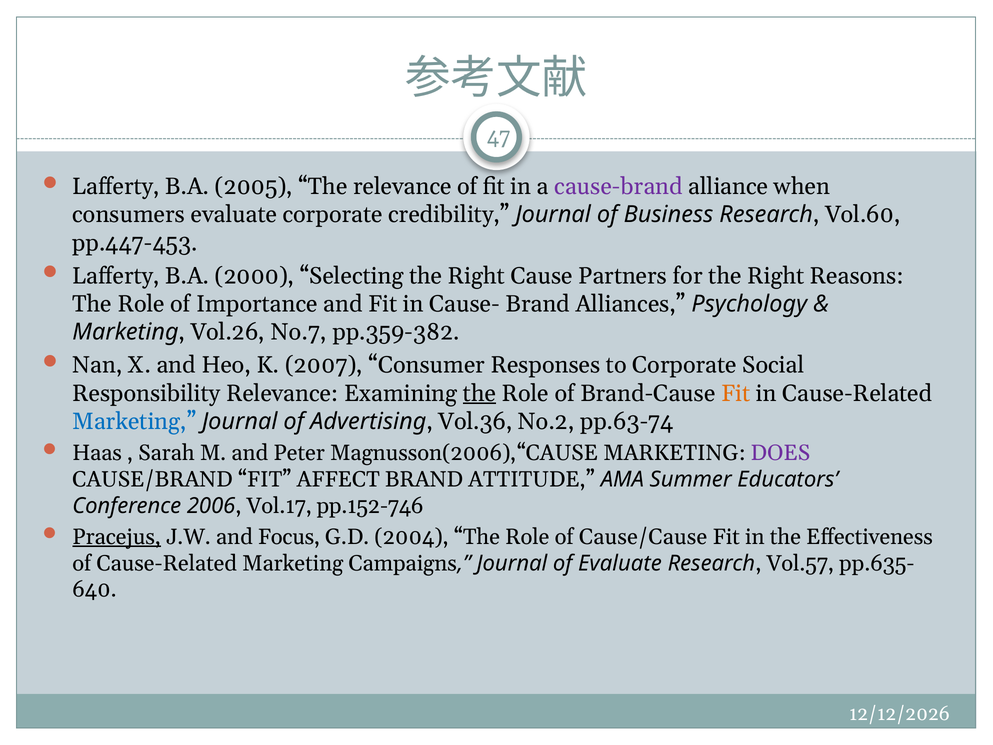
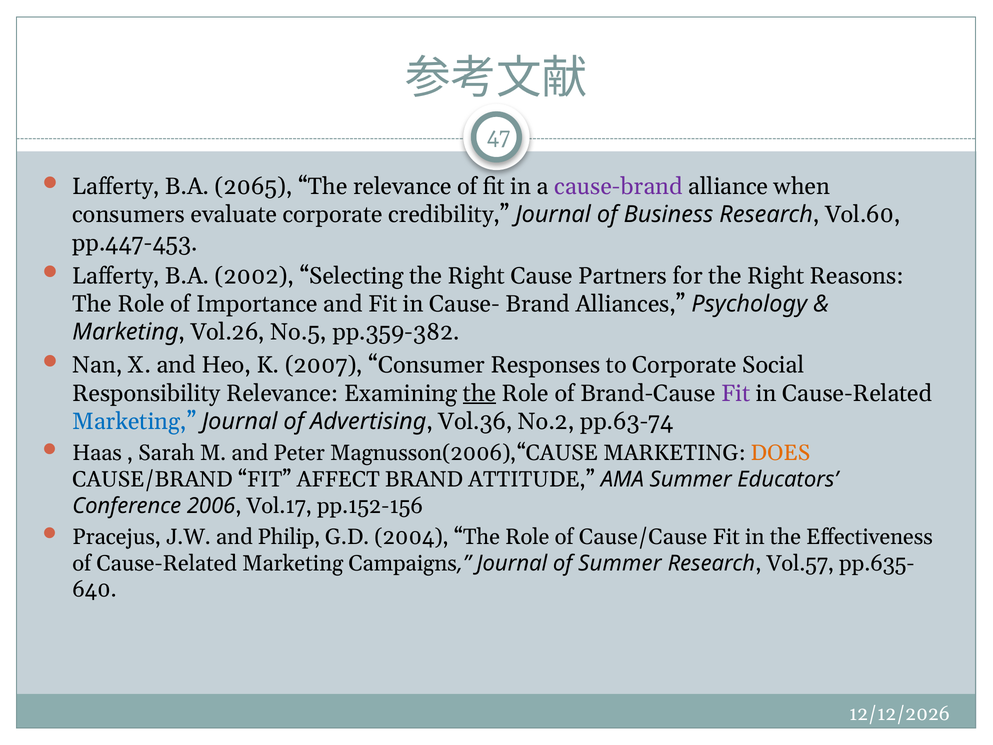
2005: 2005 -> 2065
2000: 2000 -> 2002
No.7: No.7 -> No.5
Fit at (736, 393) colour: orange -> purple
DOES colour: purple -> orange
pp.152-746: pp.152-746 -> pp.152-156
Pracejus underline: present -> none
Focus: Focus -> Philip
of Evaluate: Evaluate -> Summer
